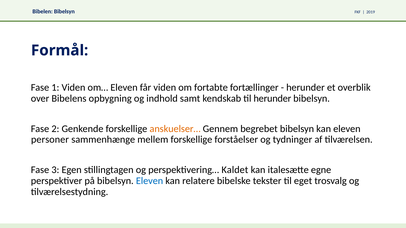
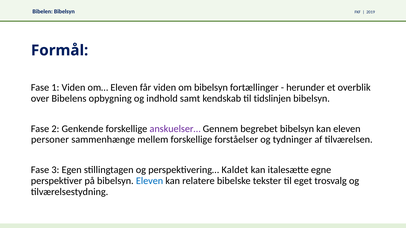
om fortabte: fortabte -> bibelsyn
til herunder: herunder -> tidslinjen
anskuelser… colour: orange -> purple
